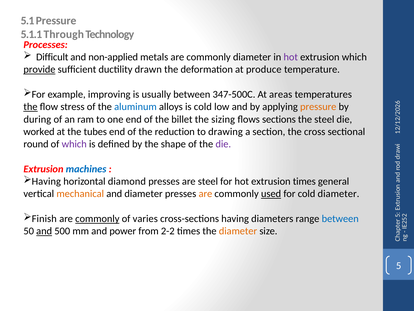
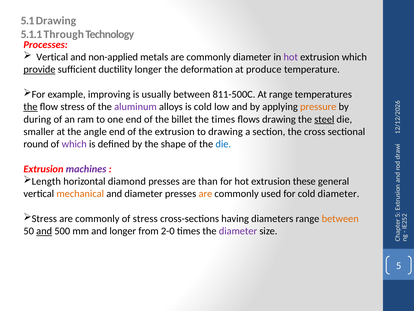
5.1 Pressure: Pressure -> Drawing
Difficult at (52, 57): Difficult -> Vertical
ductility drawn: drawn -> longer
347-500C: 347-500C -> 811-500C
At areas: areas -> range
aluminum colour: blue -> purple
the sizing: sizing -> times
flows sections: sections -> drawing
steel at (324, 119) underline: none -> present
worked: worked -> smaller
tubes: tubes -> angle
the reduction: reduction -> extrusion
die at (223, 144) colour: purple -> blue
machines colour: blue -> purple
Having at (46, 181): Having -> Length
are steel: steel -> than
extrusion times: times -> these
used underline: present -> none
Finish at (44, 218): Finish -> Stress
commonly at (97, 218) underline: present -> none
of varies: varies -> stress
between at (340, 218) colour: blue -> orange
and power: power -> longer
2-2: 2-2 -> 2-0
diameter at (238, 231) colour: orange -> purple
